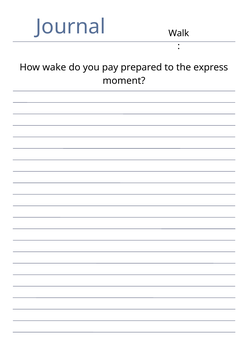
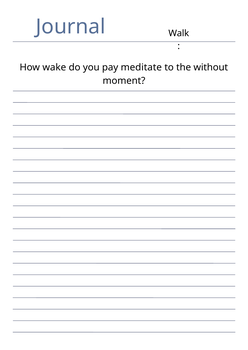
prepared: prepared -> meditate
express: express -> without
